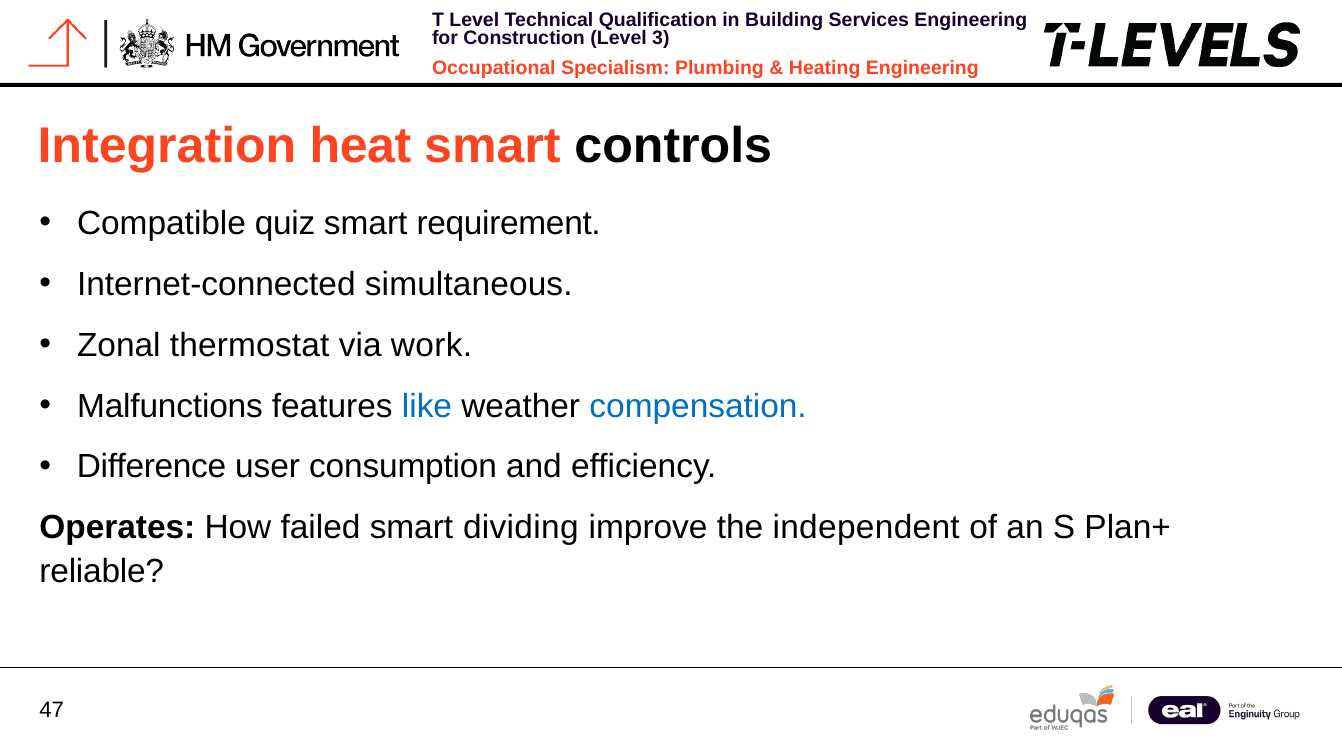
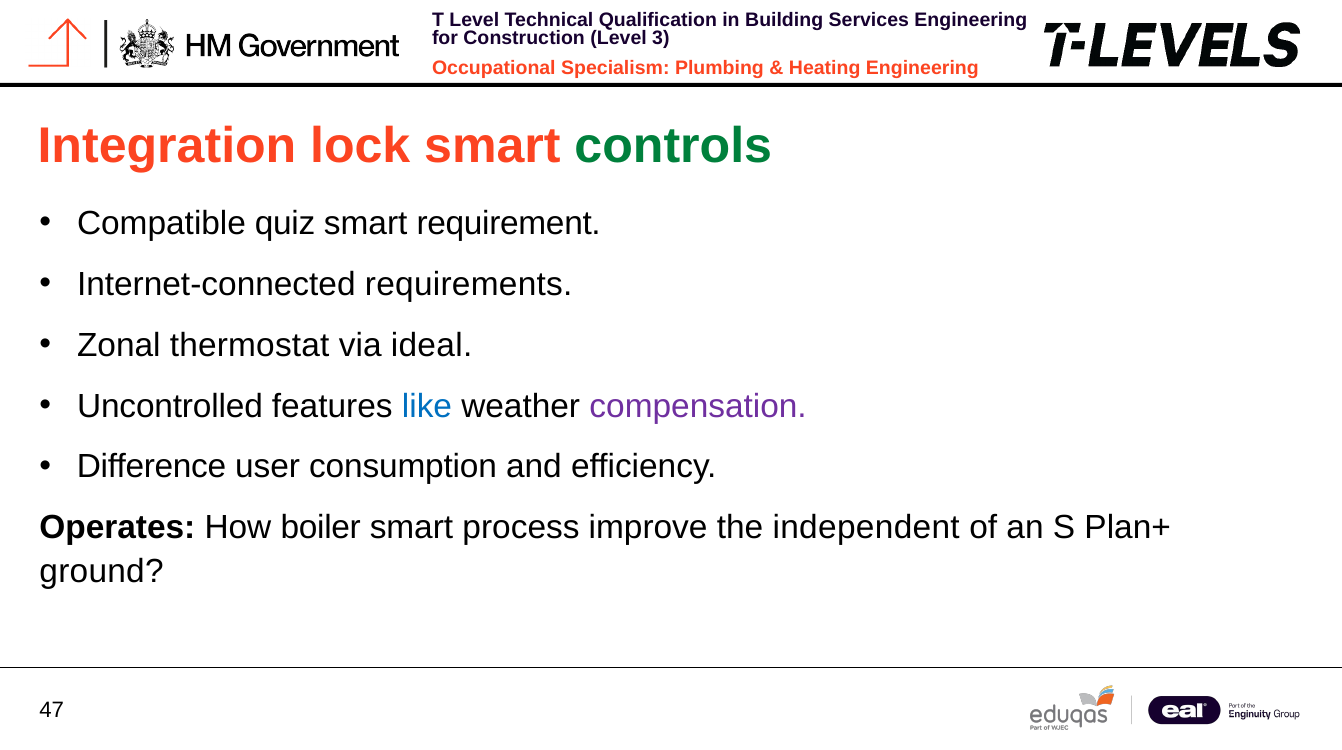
heat: heat -> lock
controls colour: black -> green
simultaneous: simultaneous -> requirements
work: work -> ideal
Malfunctions: Malfunctions -> Uncontrolled
compensation colour: blue -> purple
failed: failed -> boiler
dividing: dividing -> process
reliable: reliable -> ground
